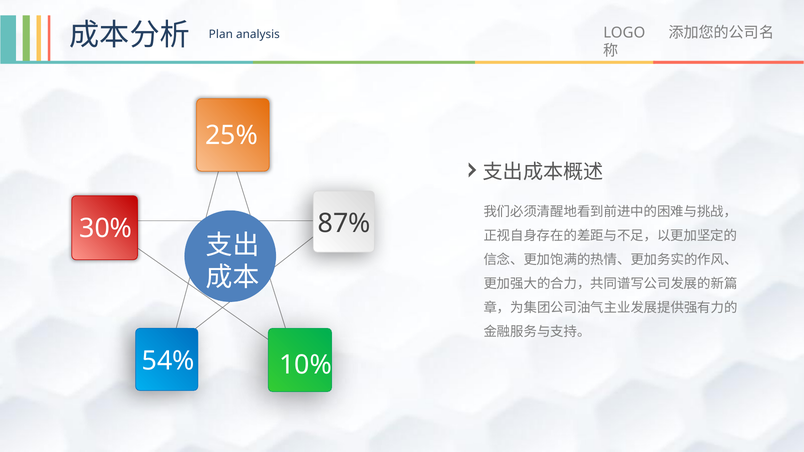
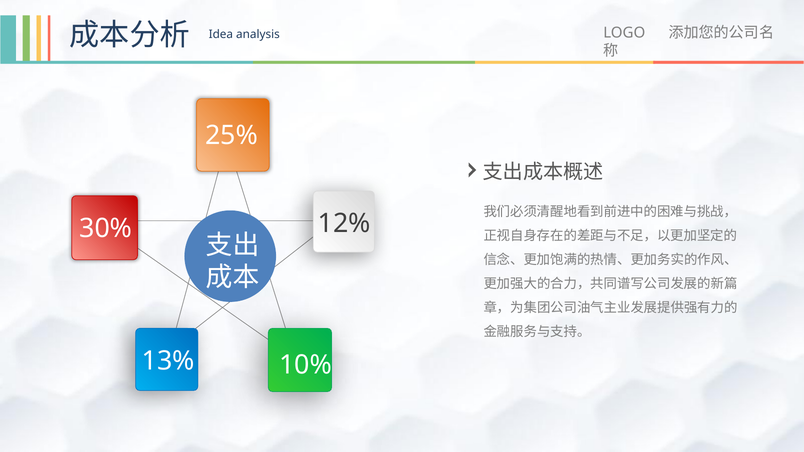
Plan: Plan -> Idea
87%: 87% -> 12%
54%: 54% -> 13%
